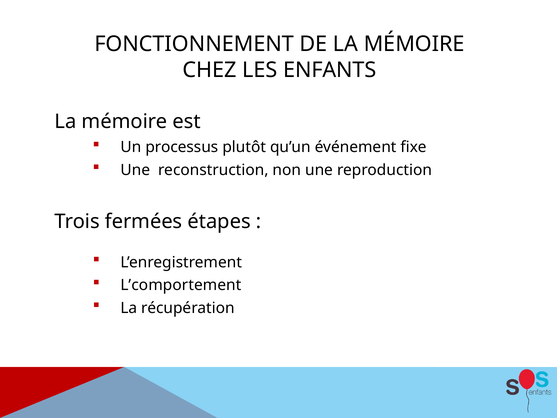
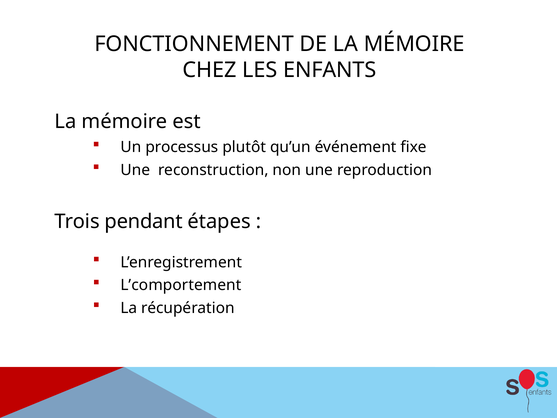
fermées: fermées -> pendant
